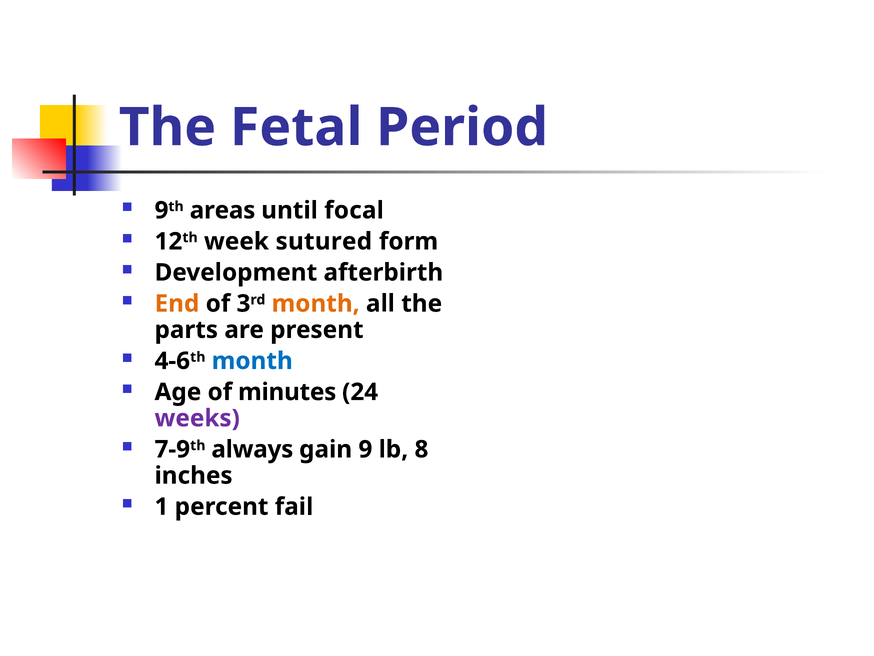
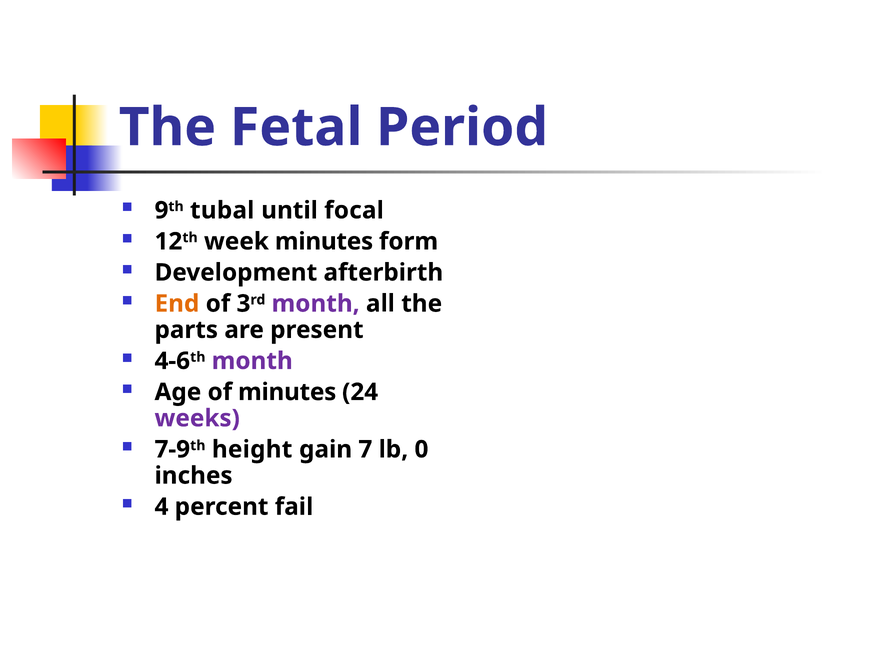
areas: areas -> tubal
week sutured: sutured -> minutes
month at (316, 303) colour: orange -> purple
month at (252, 361) colour: blue -> purple
always: always -> height
9: 9 -> 7
8: 8 -> 0
1: 1 -> 4
